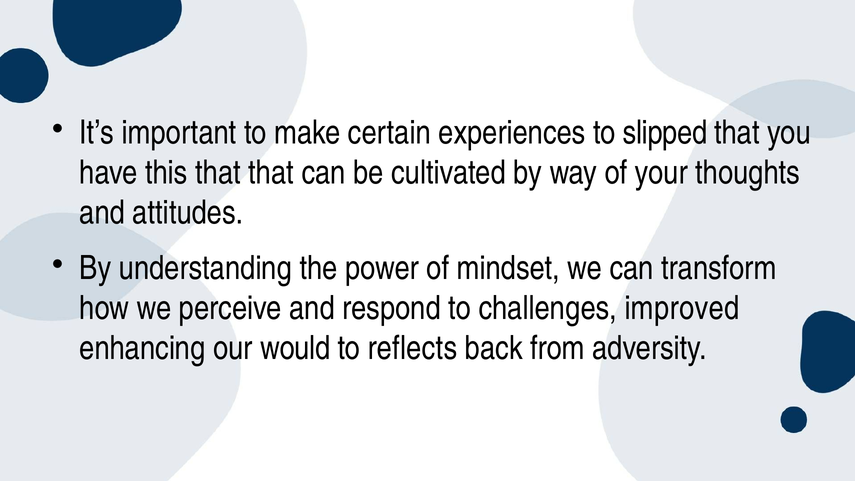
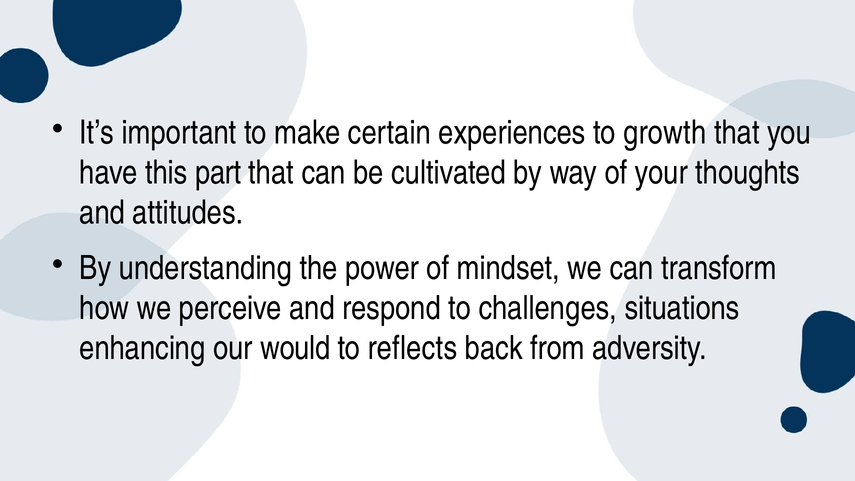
slipped: slipped -> growth
this that: that -> part
improved: improved -> situations
